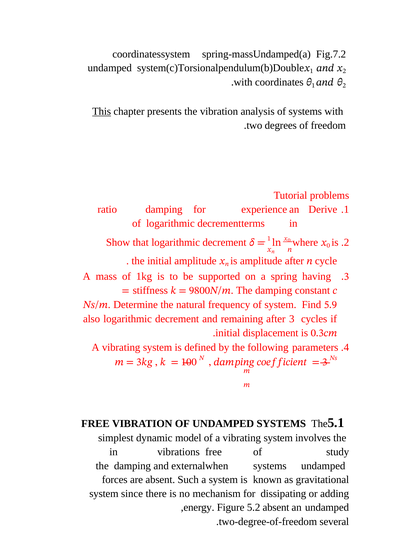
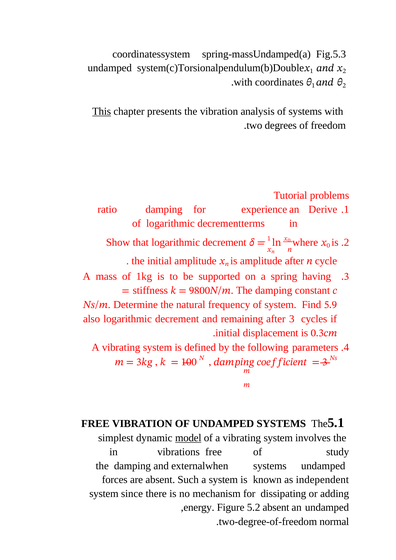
Fig.7.2: Fig.7.2 -> Fig.5.3
model underline: none -> present
gravitational: gravitational -> independent
several: several -> normal
